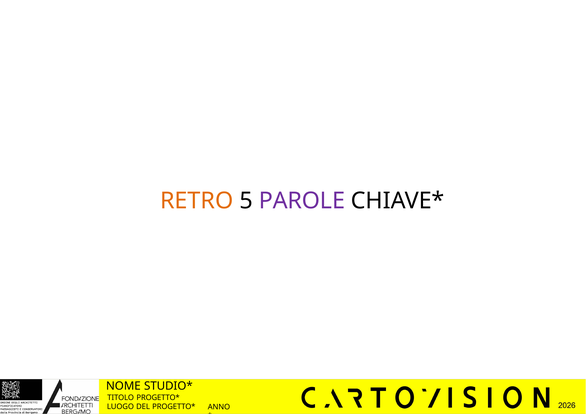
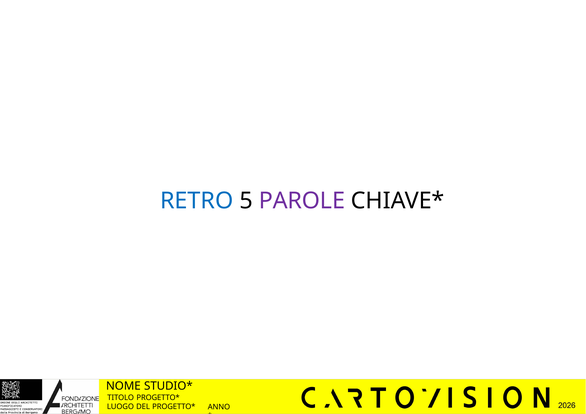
RETRO colour: orange -> blue
